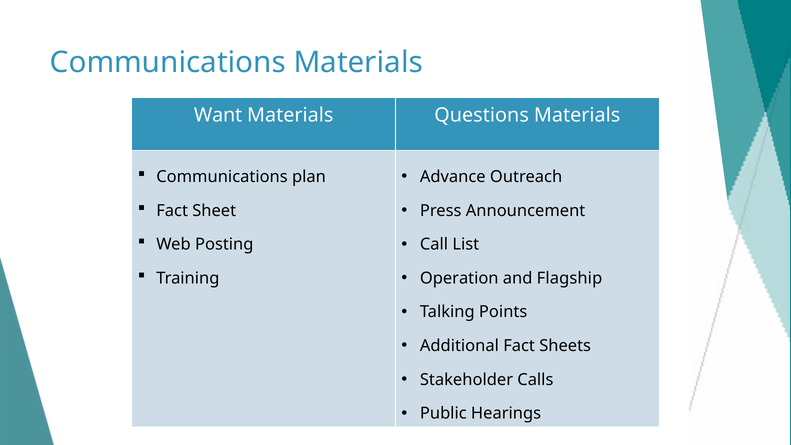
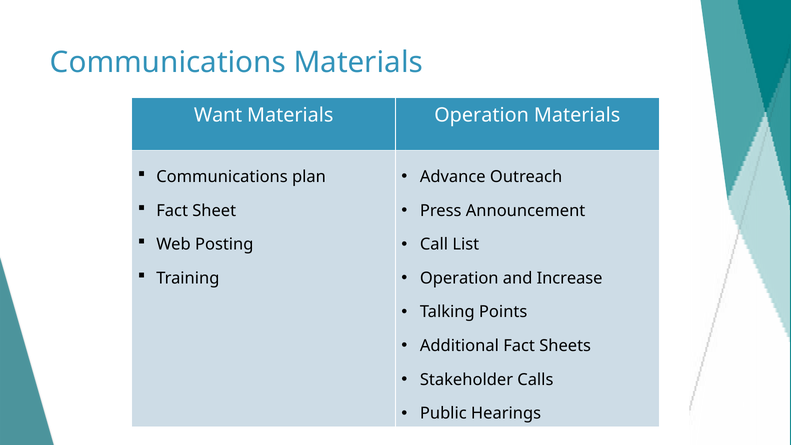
Materials Questions: Questions -> Operation
Flagship: Flagship -> Increase
